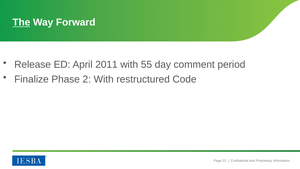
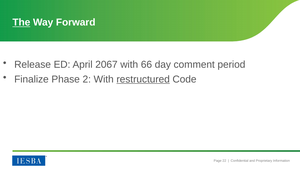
2011: 2011 -> 2067
55: 55 -> 66
restructured underline: none -> present
